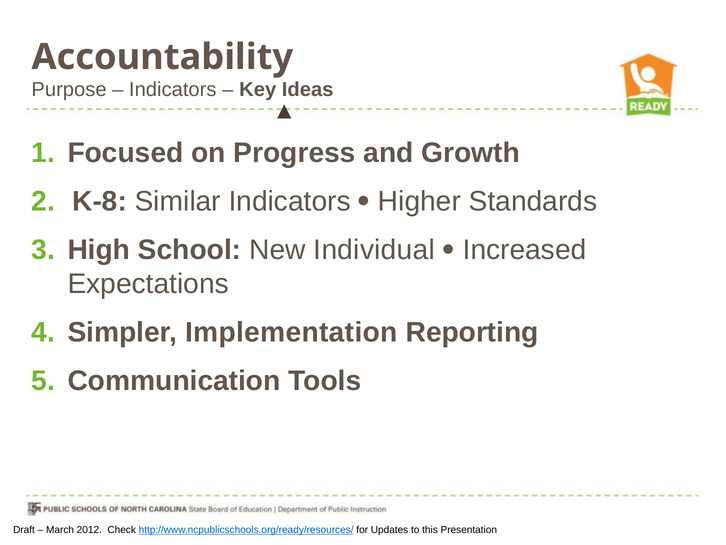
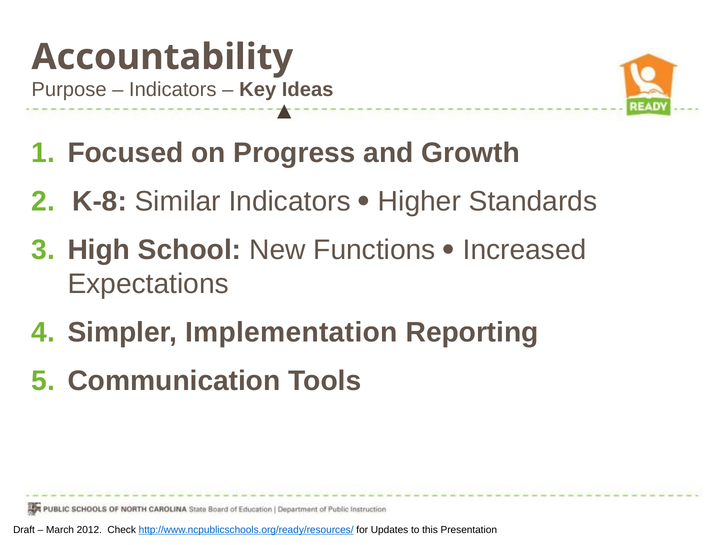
Individual: Individual -> Functions
